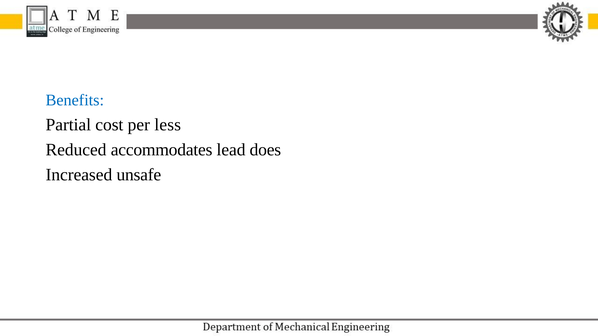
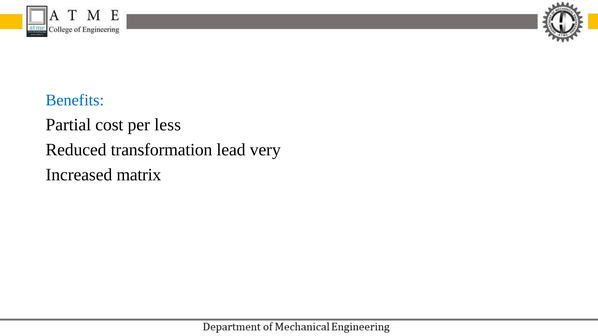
accommodates: accommodates -> transformation
does: does -> very
unsafe: unsafe -> matrix
